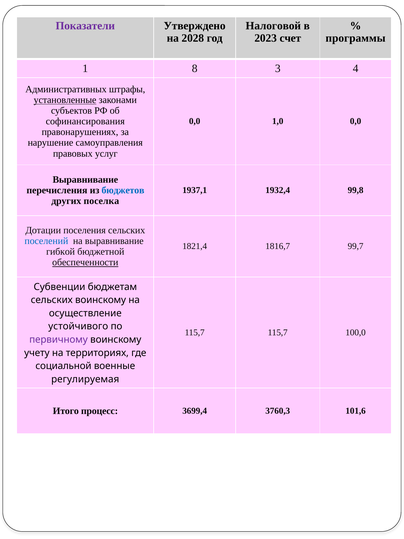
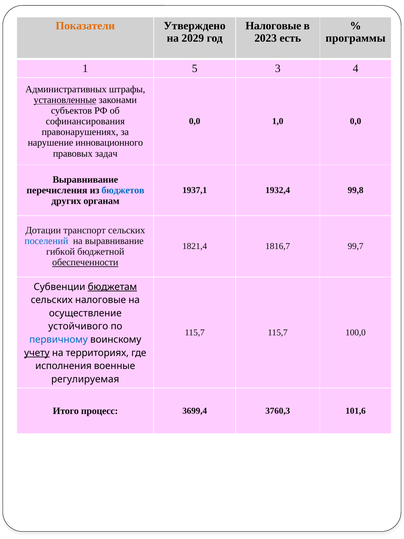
Показатели colour: purple -> orange
Налоговой at (273, 26): Налоговой -> Налоговые
2028: 2028 -> 2029
счет: счет -> есть
8: 8 -> 5
самоуправления: самоуправления -> инновационного
услуг: услуг -> задач
поселка: поселка -> органам
поселения: поселения -> транспорт
бюджетам underline: none -> present
сельских воинскому: воинскому -> налоговые
первичному colour: purple -> blue
учету underline: none -> present
социальной: социальной -> исполнения
